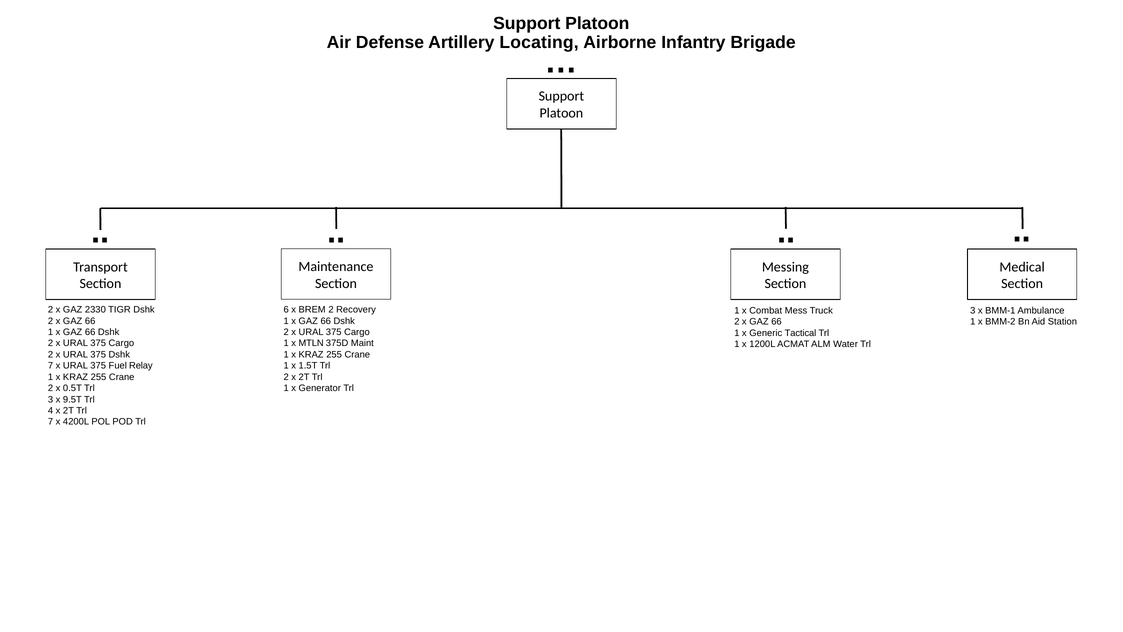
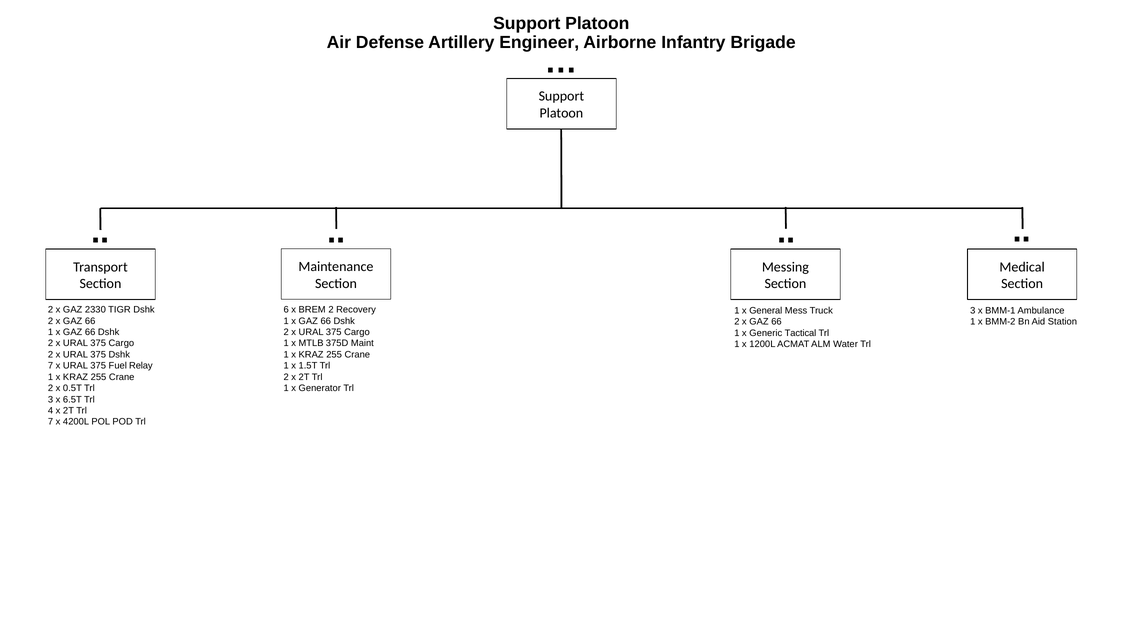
Locating: Locating -> Engineer
Combat: Combat -> General
MTLN: MTLN -> MTLB
9.5T: 9.5T -> 6.5T
